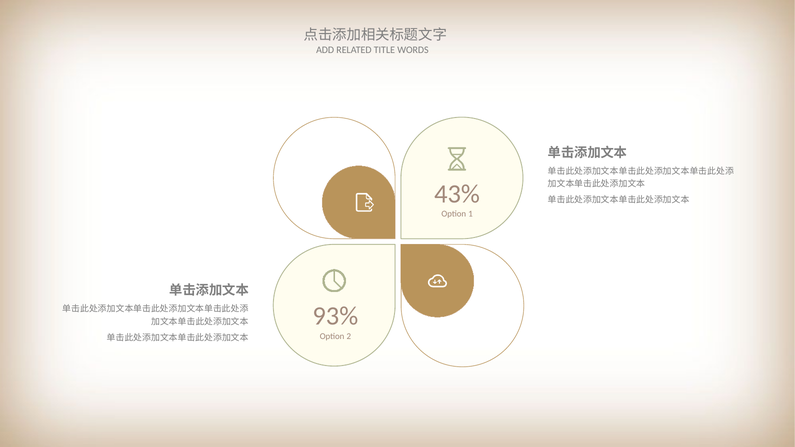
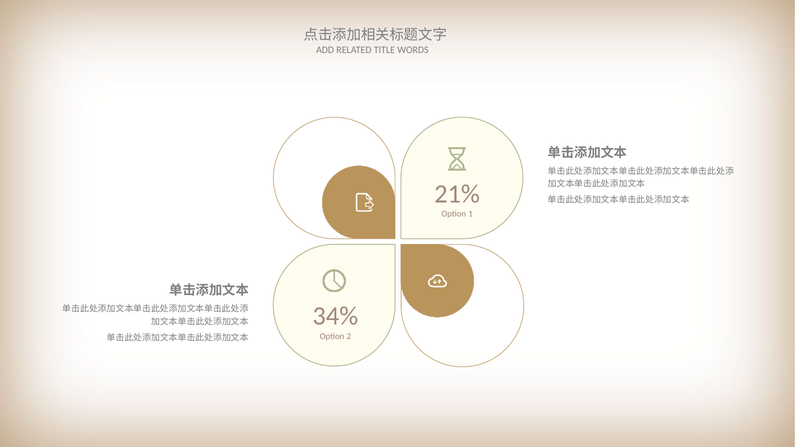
43%: 43% -> 21%
93%: 93% -> 34%
